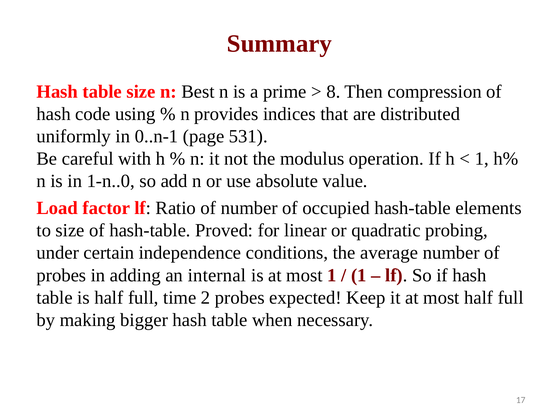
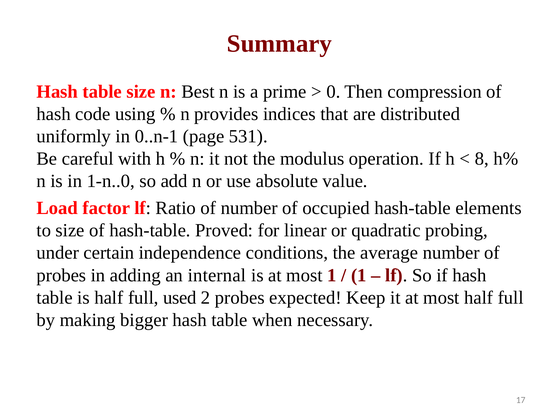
8: 8 -> 0
1 at (482, 159): 1 -> 8
time: time -> used
